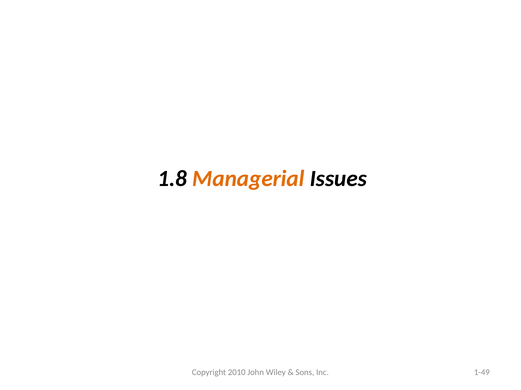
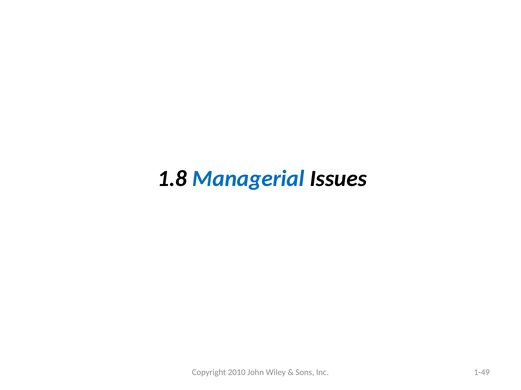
Managerial colour: orange -> blue
